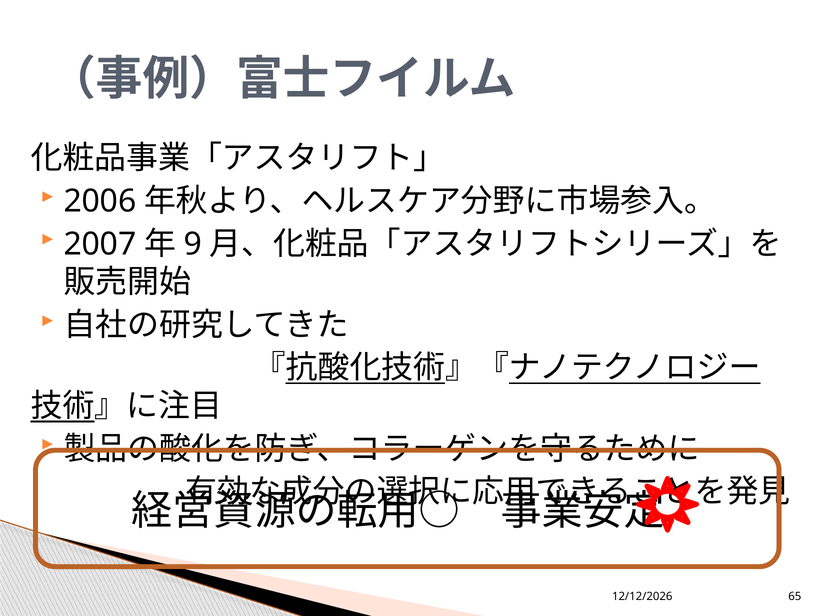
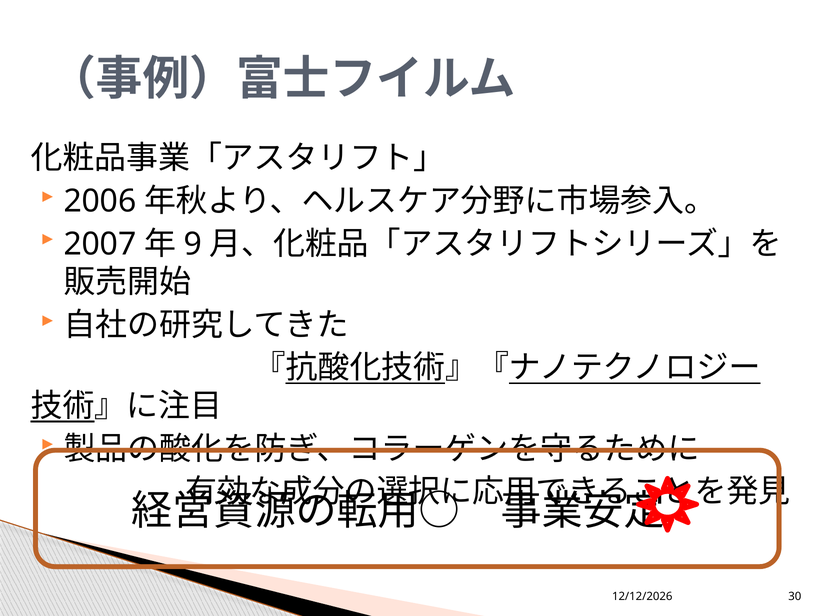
65: 65 -> 30
